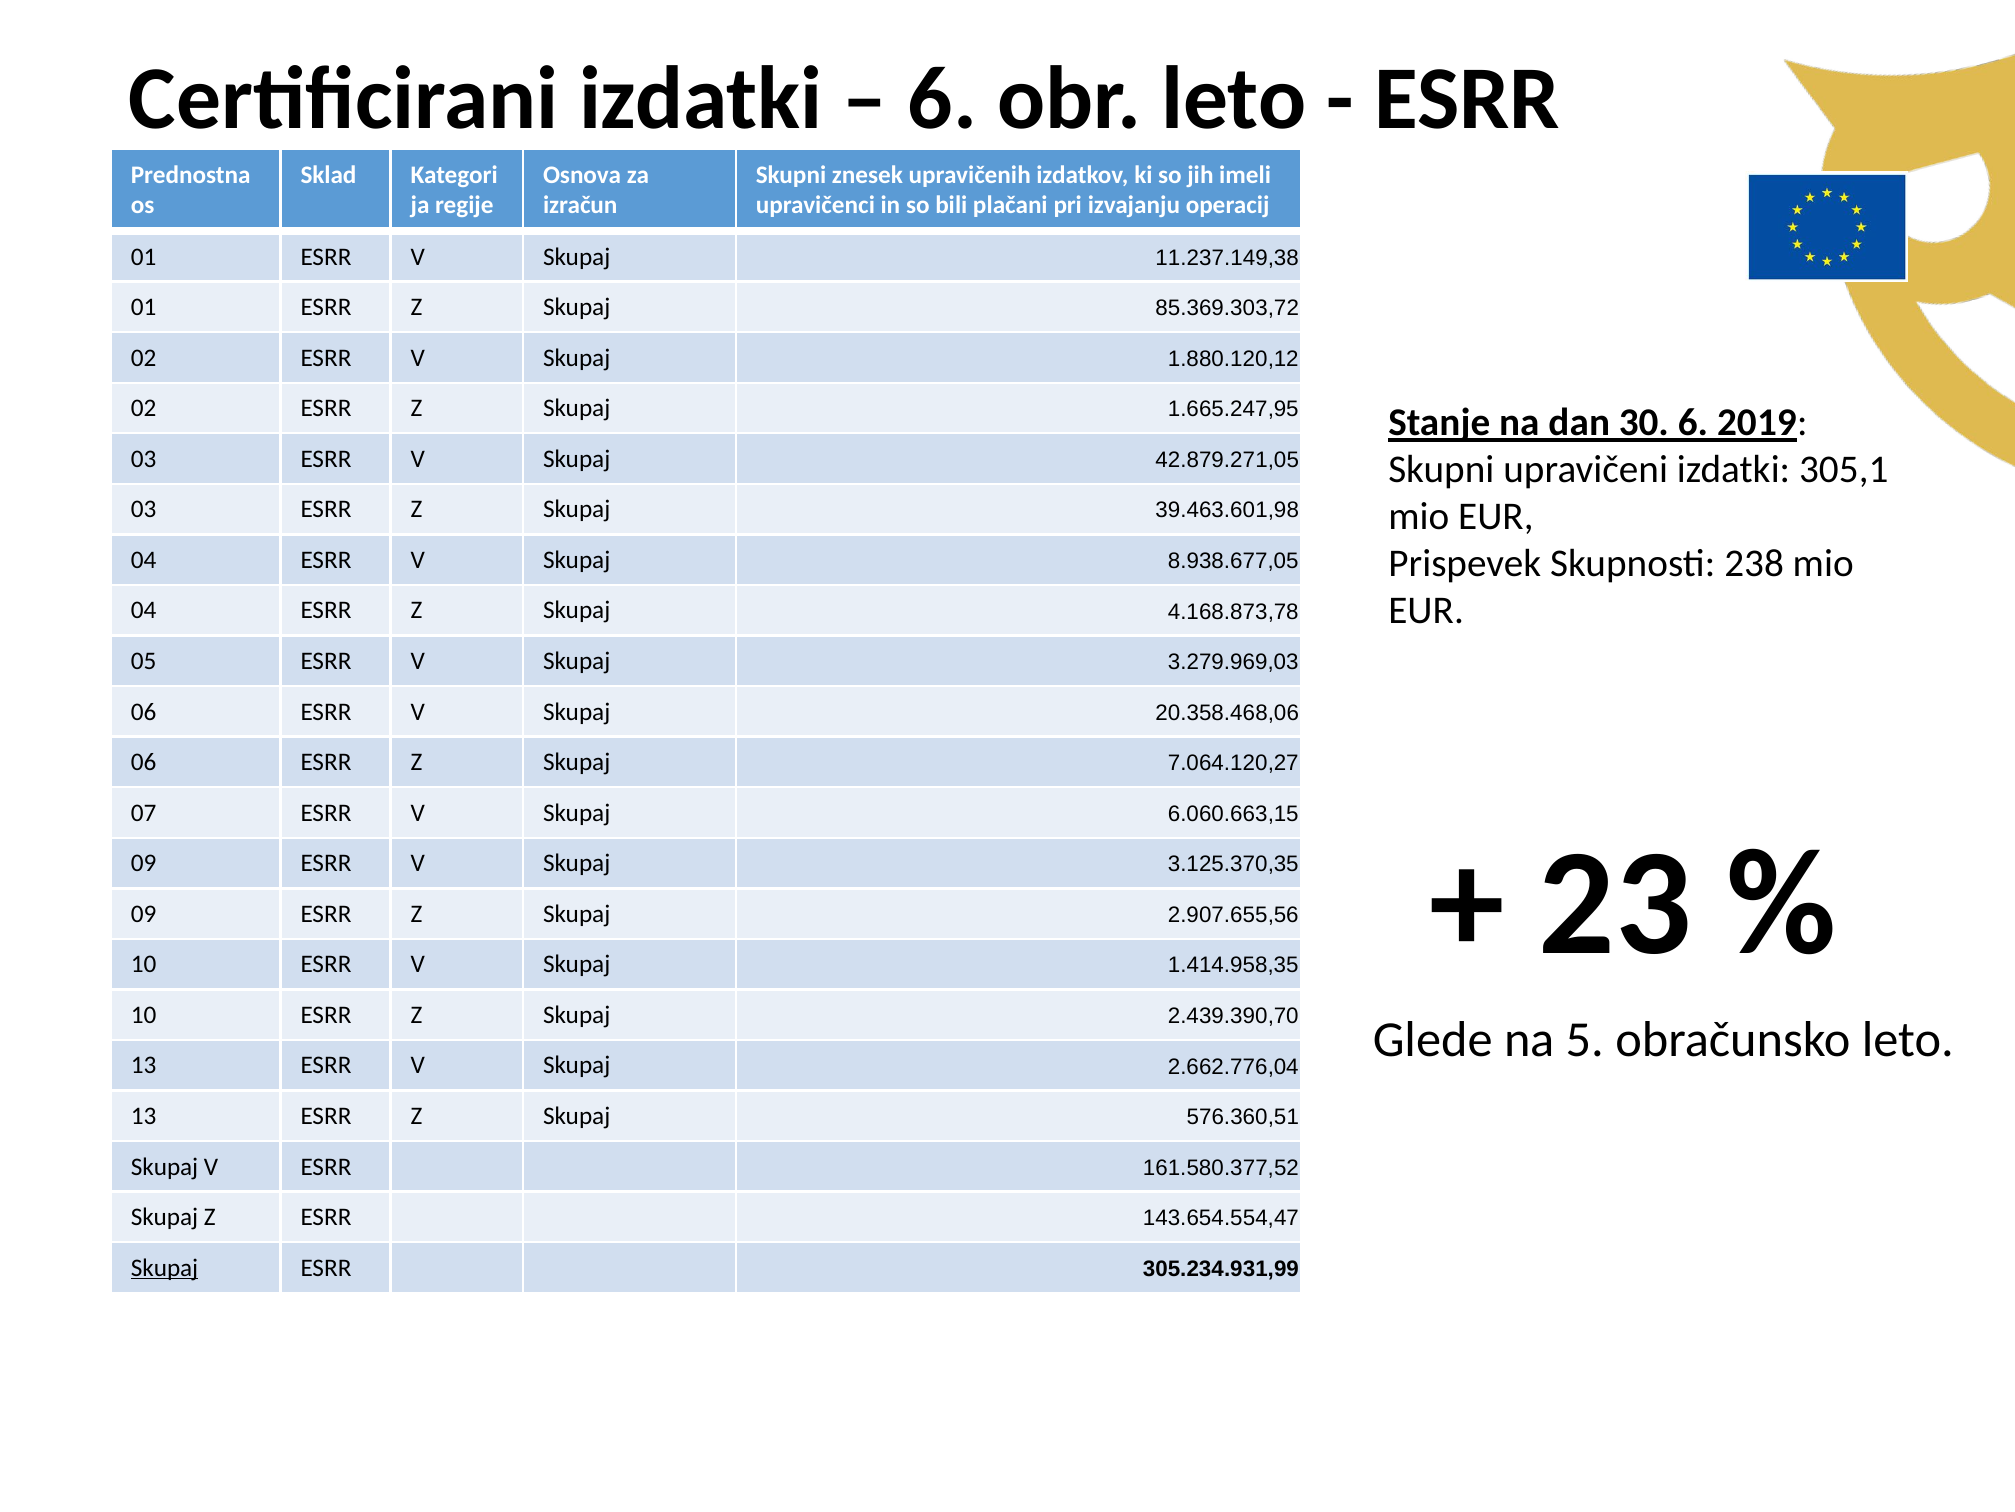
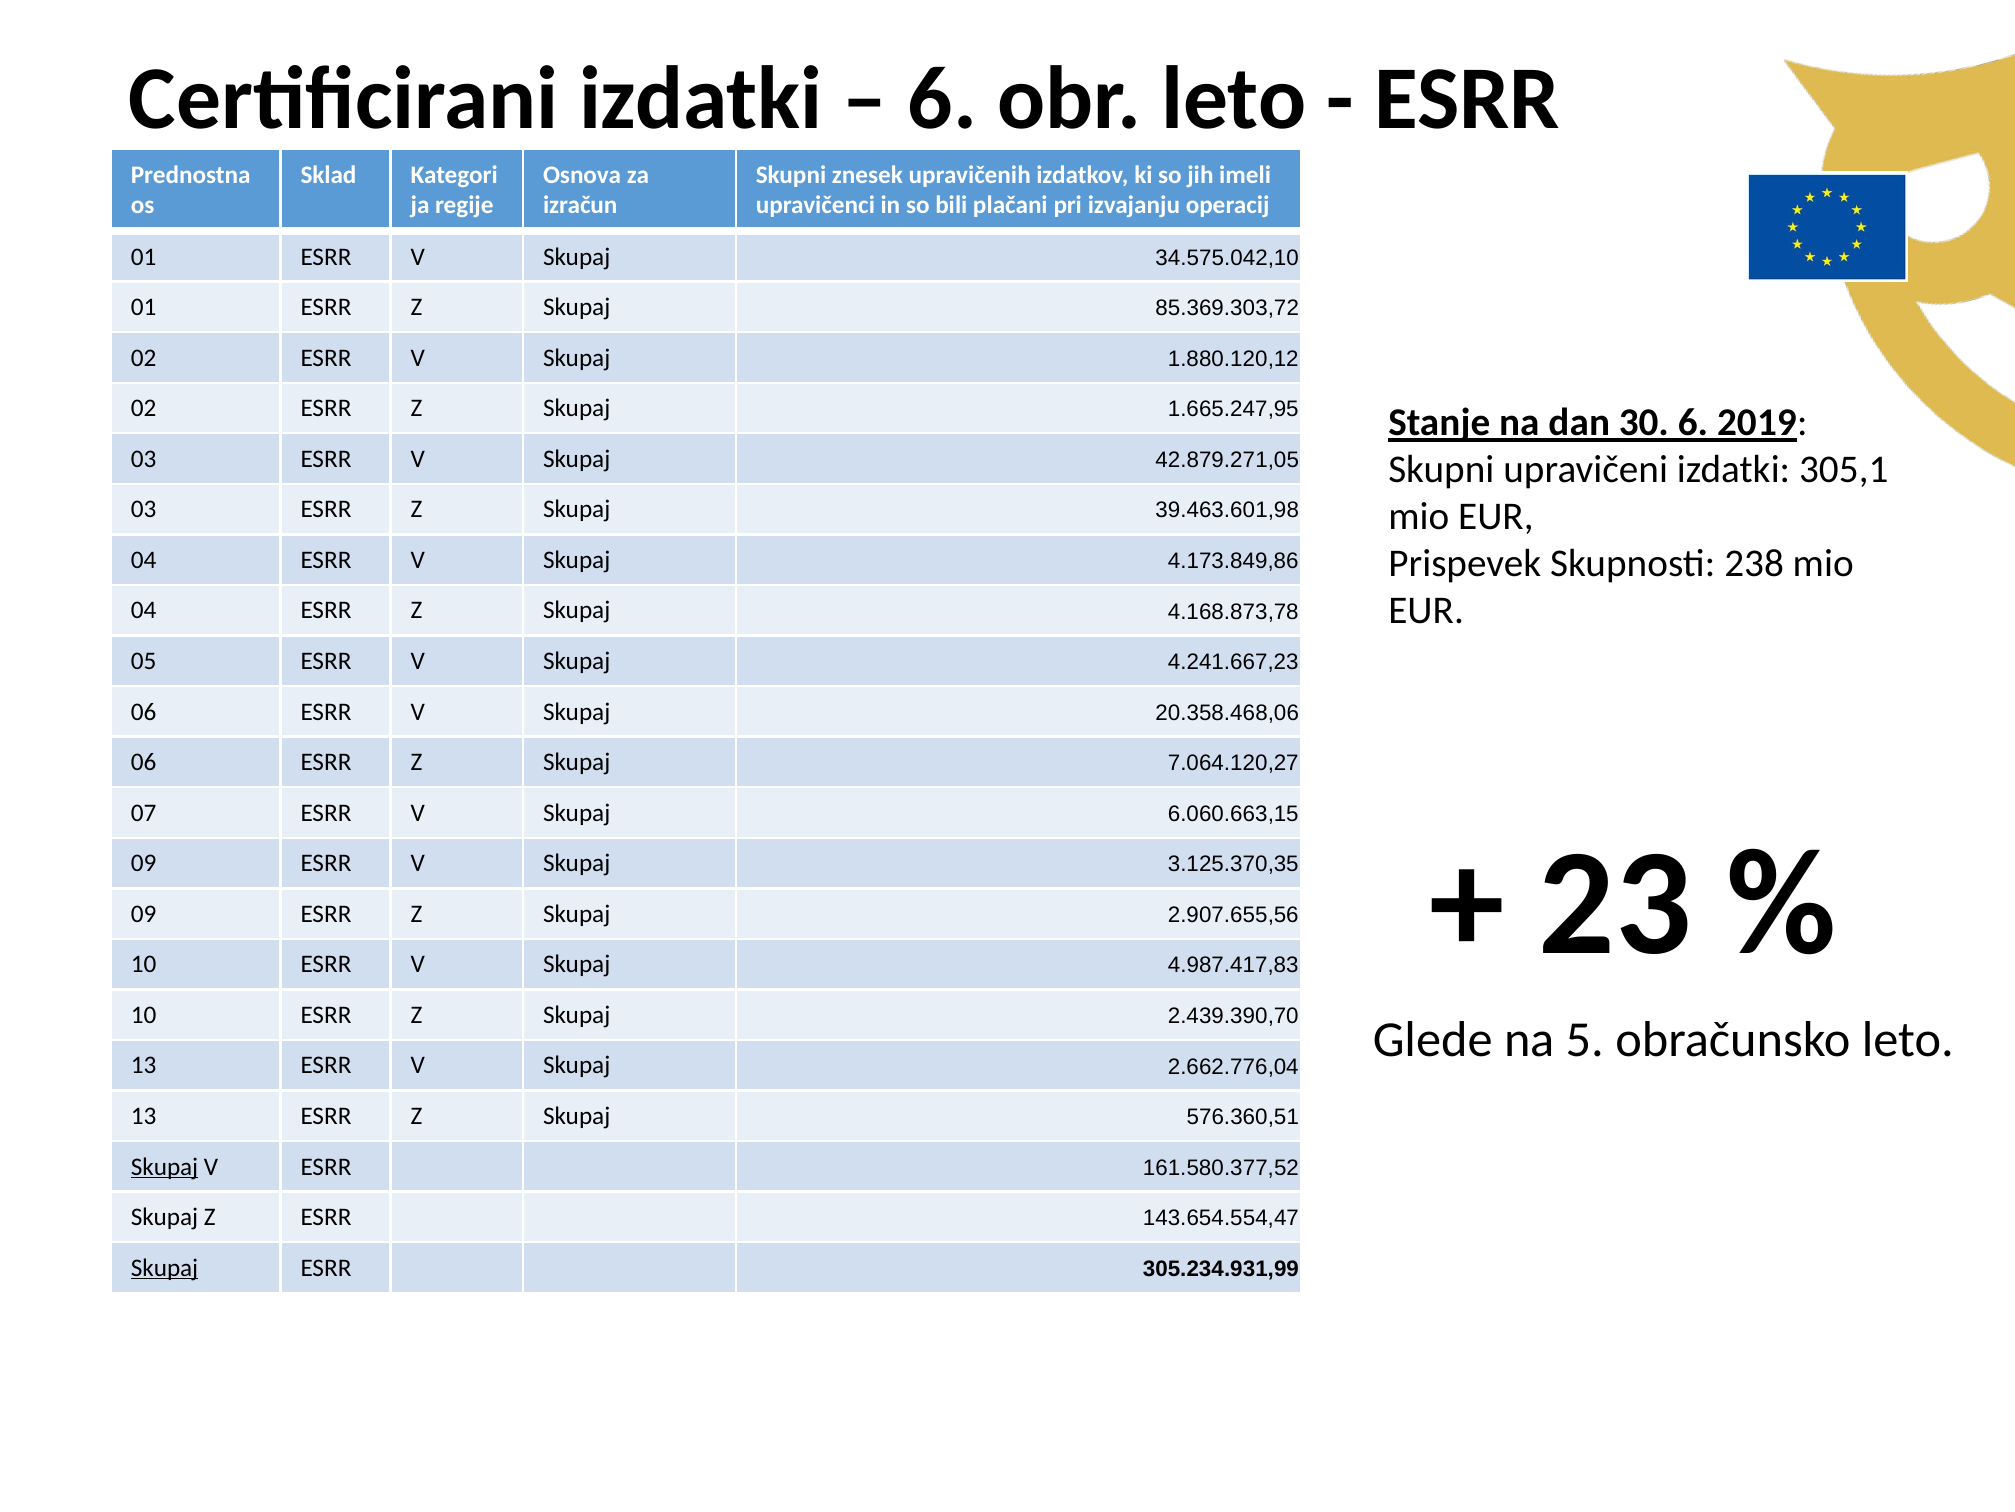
11.237.149,38: 11.237.149,38 -> 34.575.042,10
8.938.677,05: 8.938.677,05 -> 4.173.849,86
3.279.969,03: 3.279.969,03 -> 4.241.667,23
1.414.958,35: 1.414.958,35 -> 4.987.417,83
Skupaj at (165, 1166) underline: none -> present
